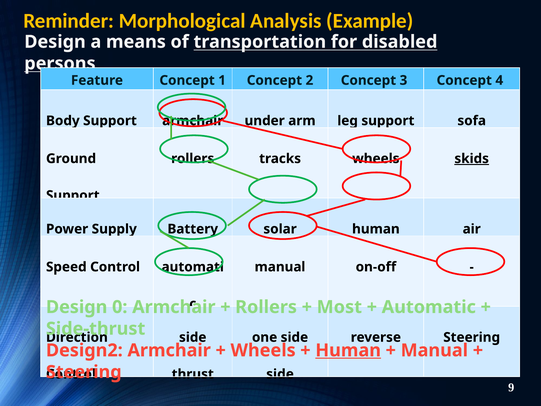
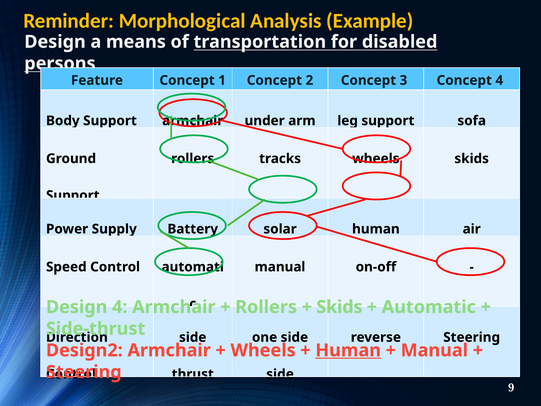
skids at (472, 159) underline: present -> none
Design 0: 0 -> 4
Most at (339, 307): Most -> Skids
